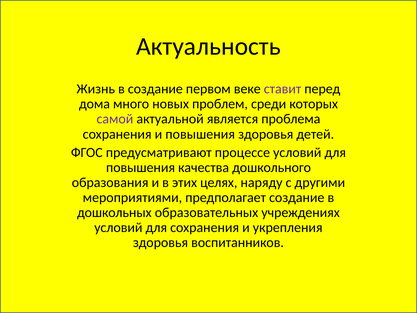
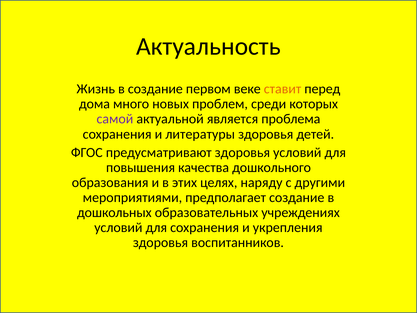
ставит colour: purple -> orange
и повышения: повышения -> литературы
предусматривают процессе: процессе -> здоровья
